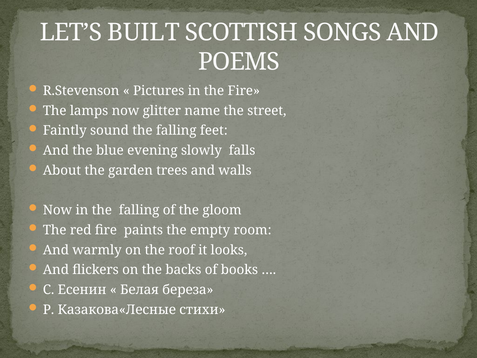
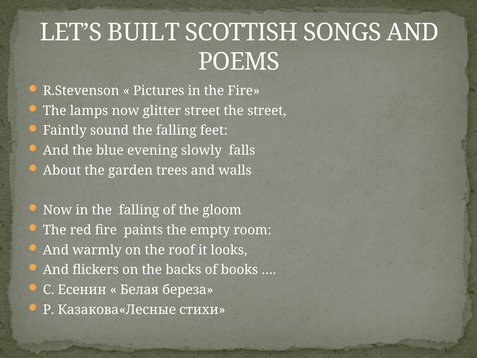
glitter name: name -> street
